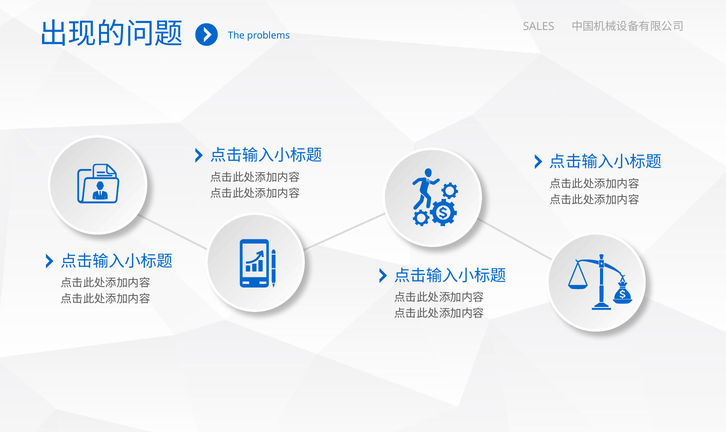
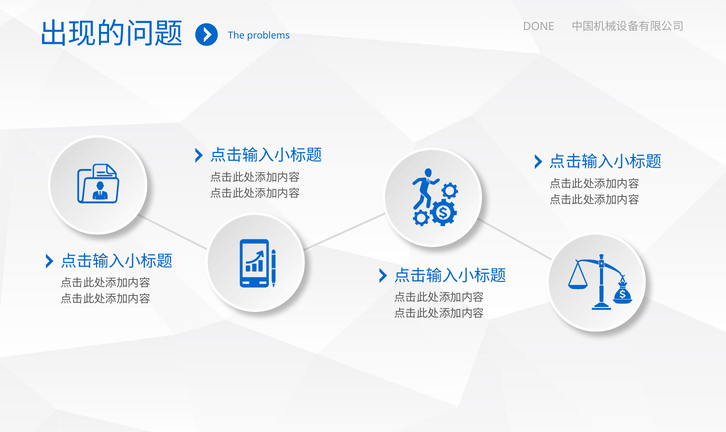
SALES: SALES -> DONE
